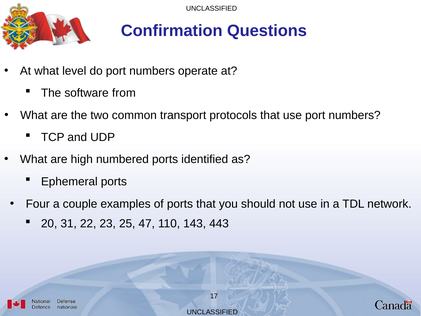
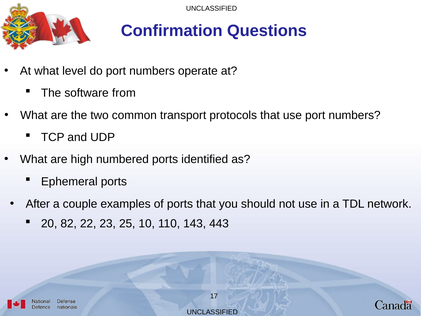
Four: Four -> After
31: 31 -> 82
47: 47 -> 10
